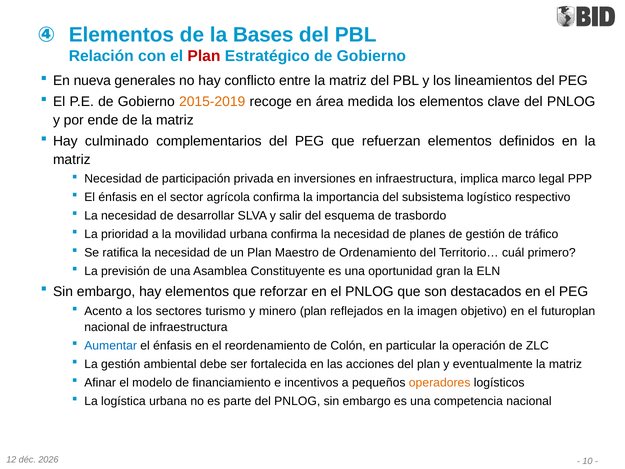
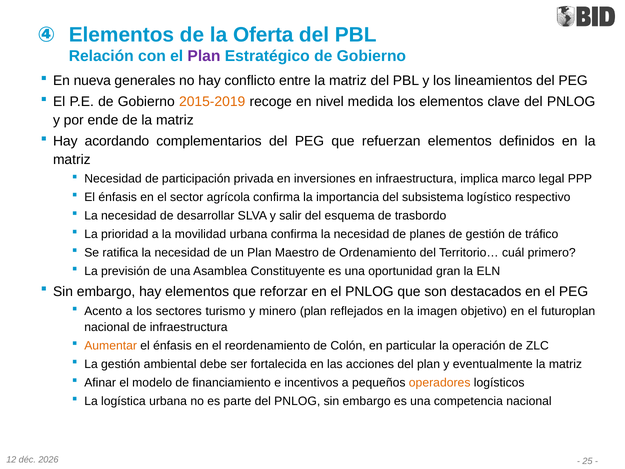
Bases: Bases -> Oferta
Plan at (204, 56) colour: red -> purple
área: área -> nivel
culminado: culminado -> acordando
Aumentar colour: blue -> orange
10: 10 -> 25
